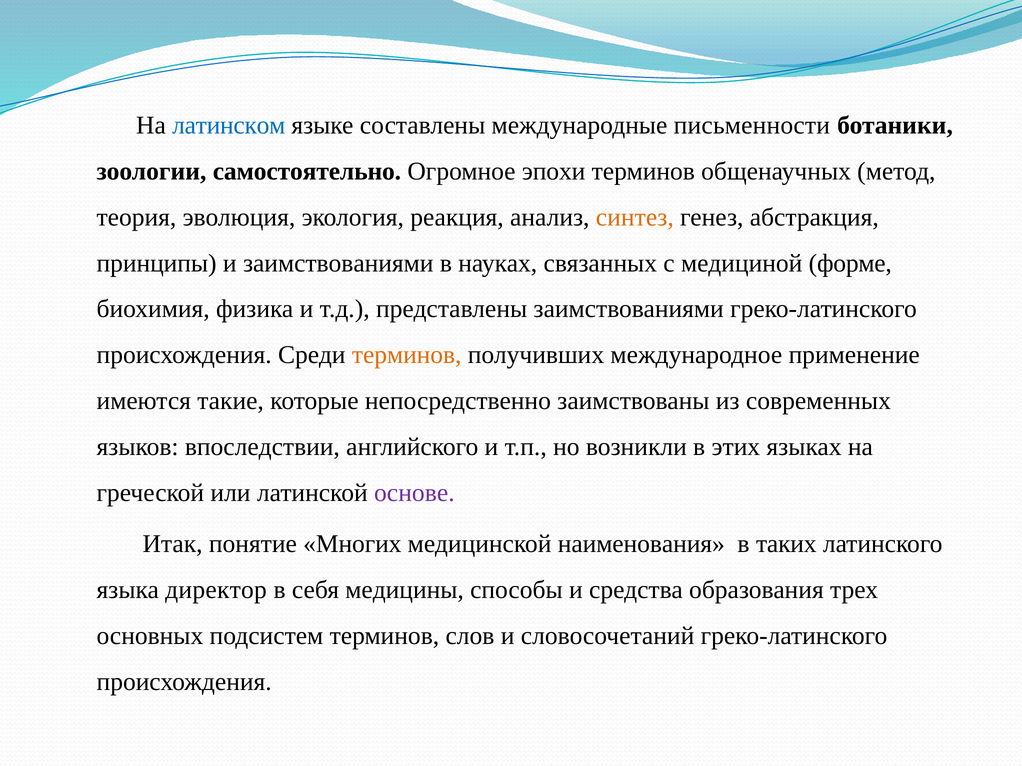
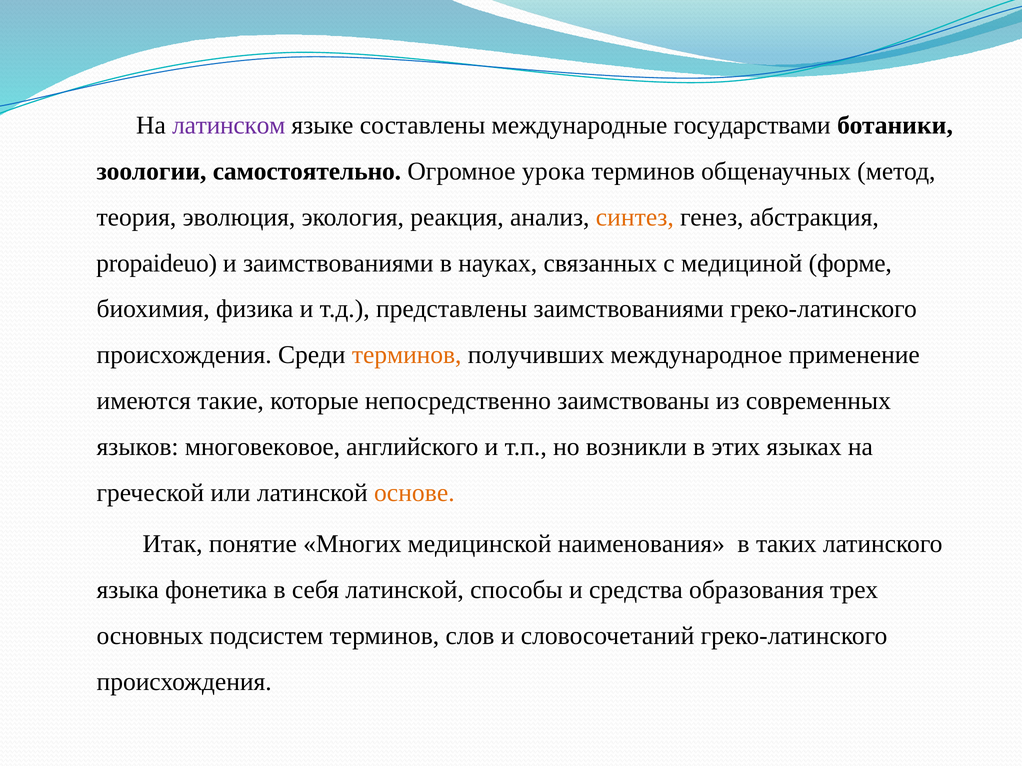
латинском colour: blue -> purple
письменности: письменности -> государствами
эпохи: эпохи -> урока
принципы: принципы -> propaideuo
впоследствии: впоследствии -> многовековое
основе colour: purple -> orange
директор: директор -> фонетика
себя медицины: медицины -> латинской
